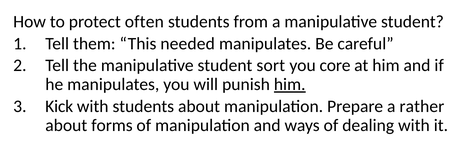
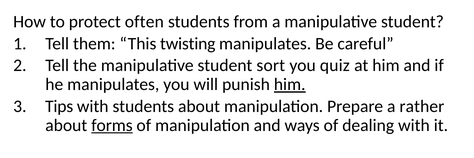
needed: needed -> twisting
core: core -> quiz
Kick: Kick -> Tips
forms underline: none -> present
